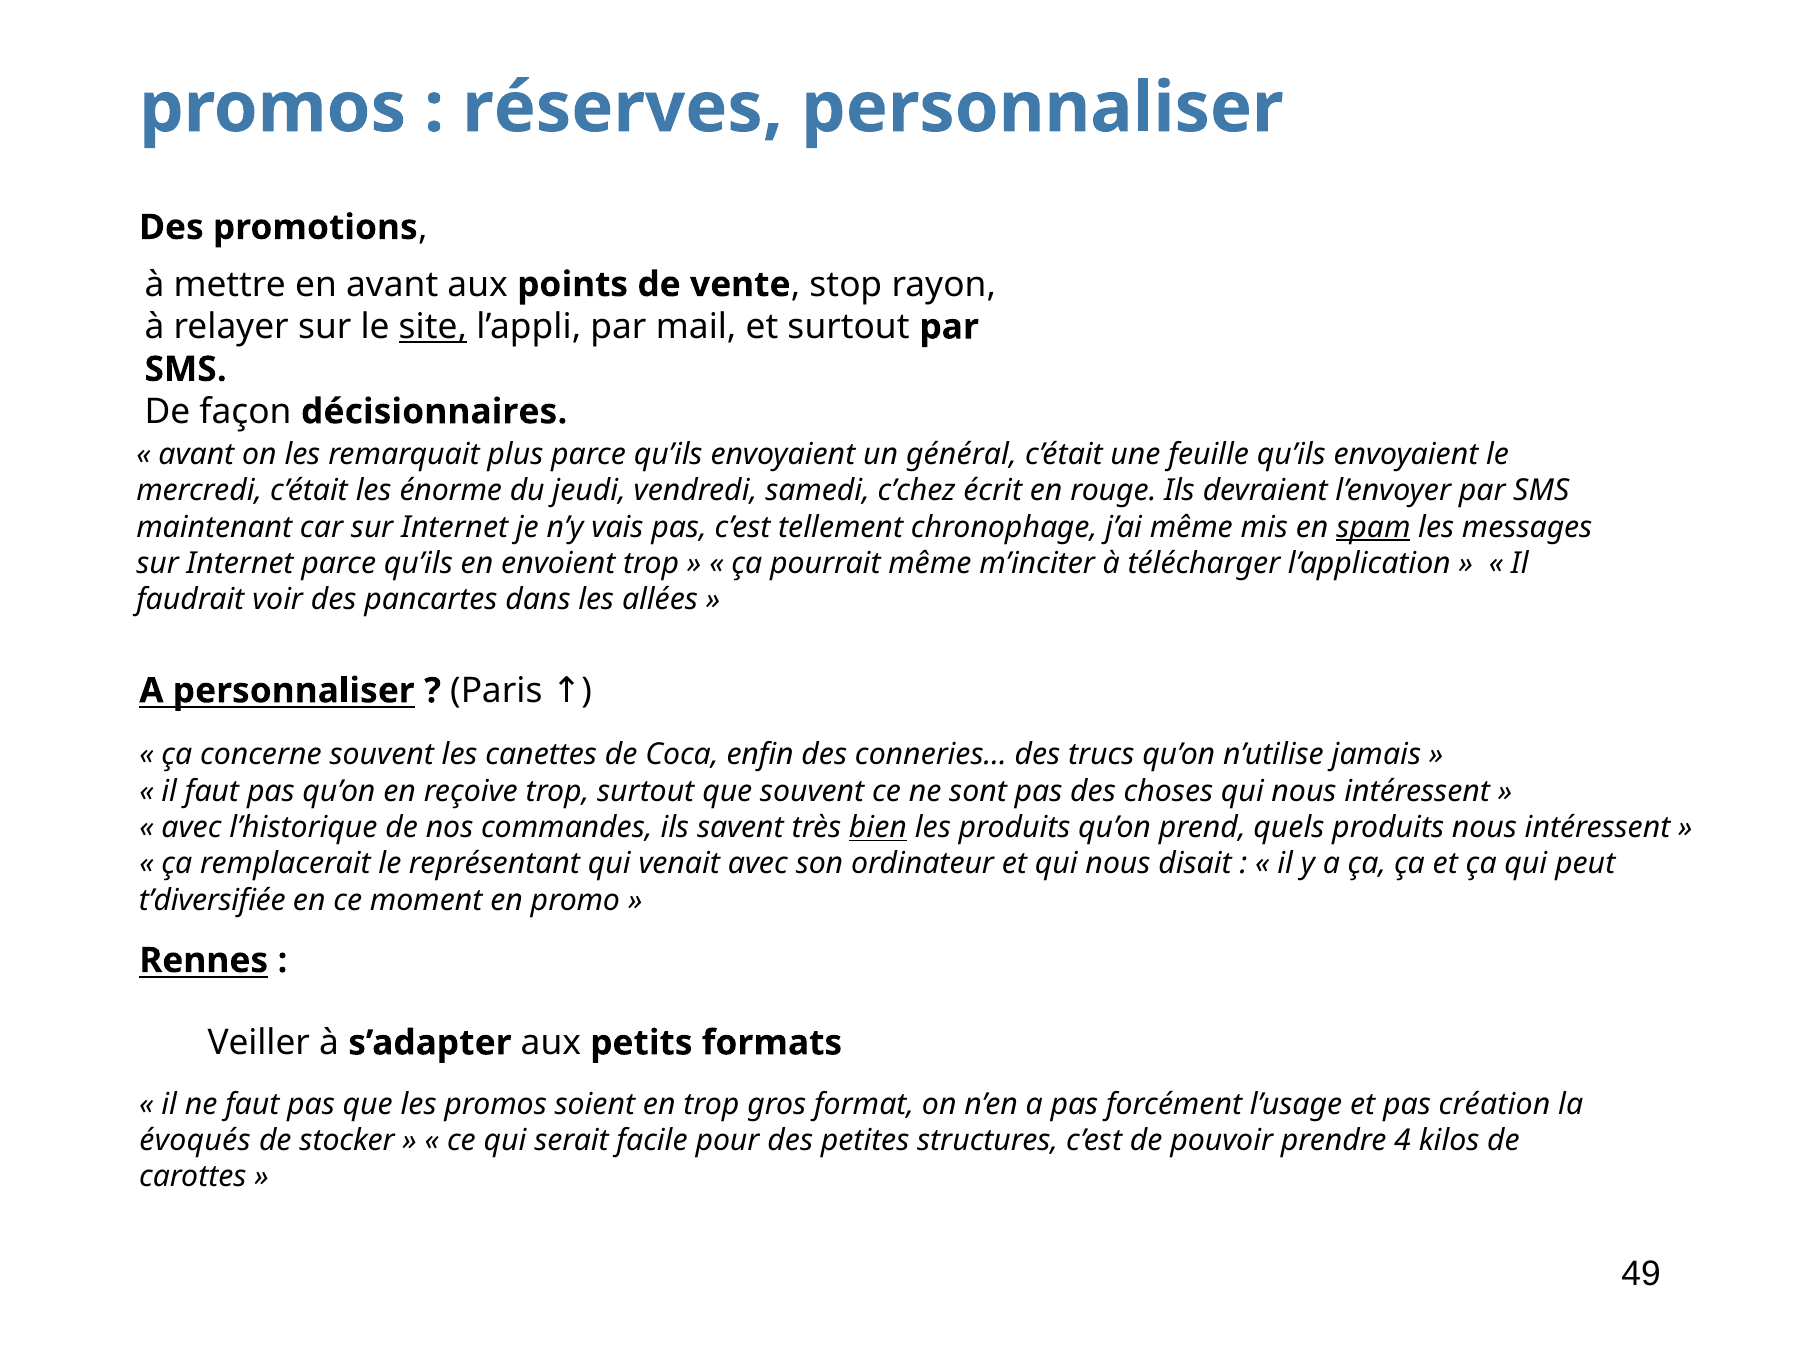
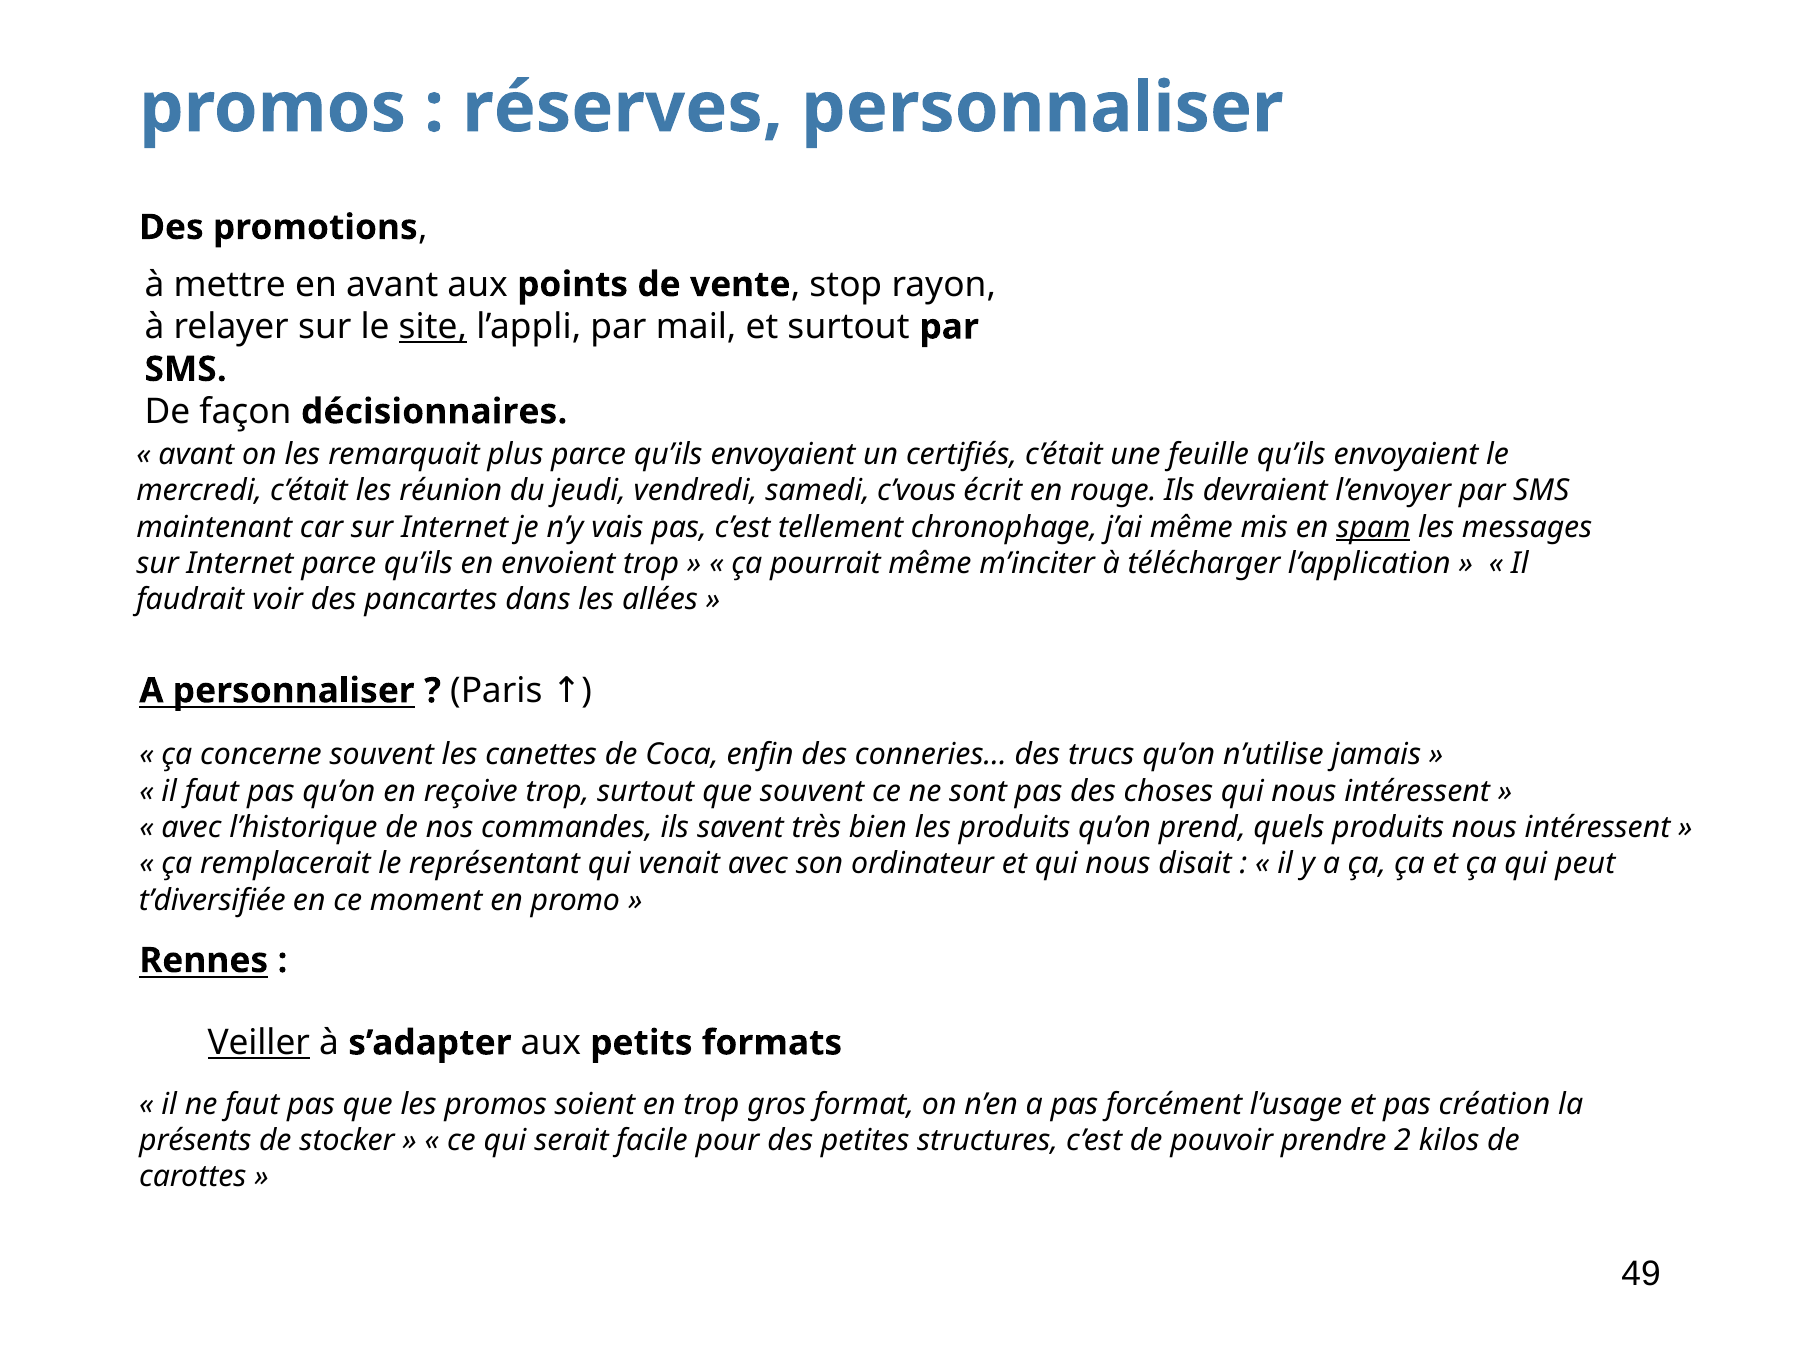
général: général -> certifiés
énorme: énorme -> réunion
c’chez: c’chez -> c’vous
bien underline: present -> none
Veiller underline: none -> present
évoqués: évoqués -> présents
4: 4 -> 2
